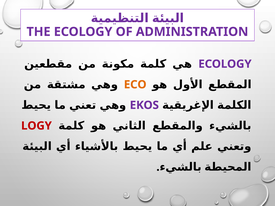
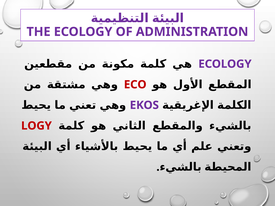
ECO colour: orange -> red
